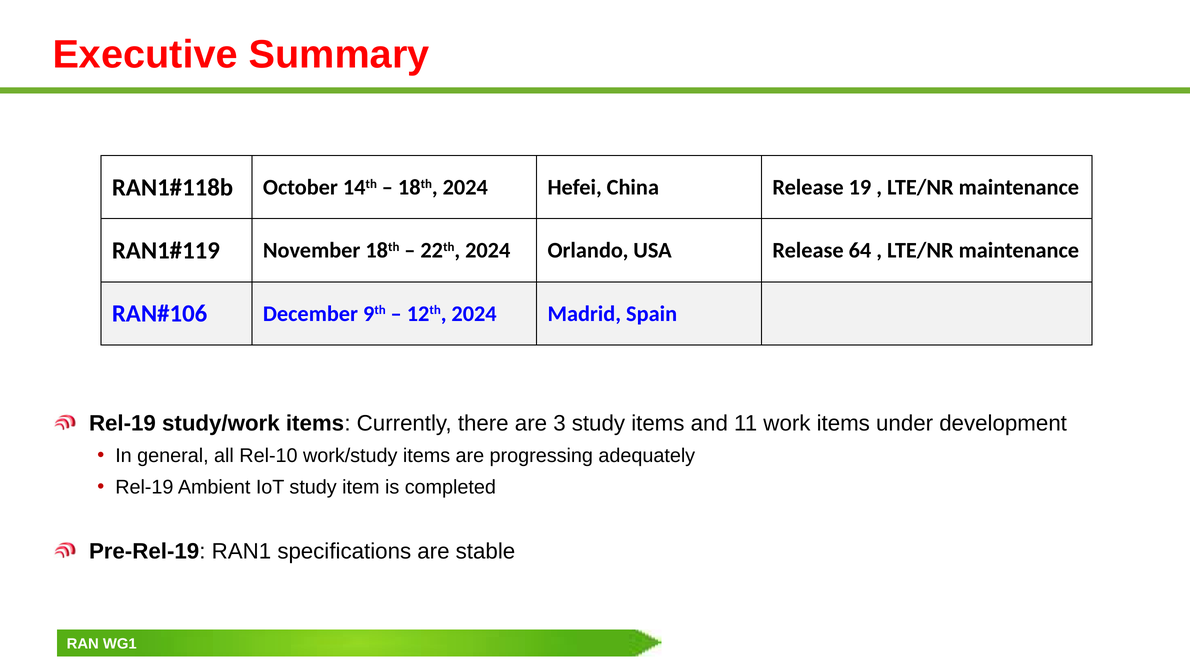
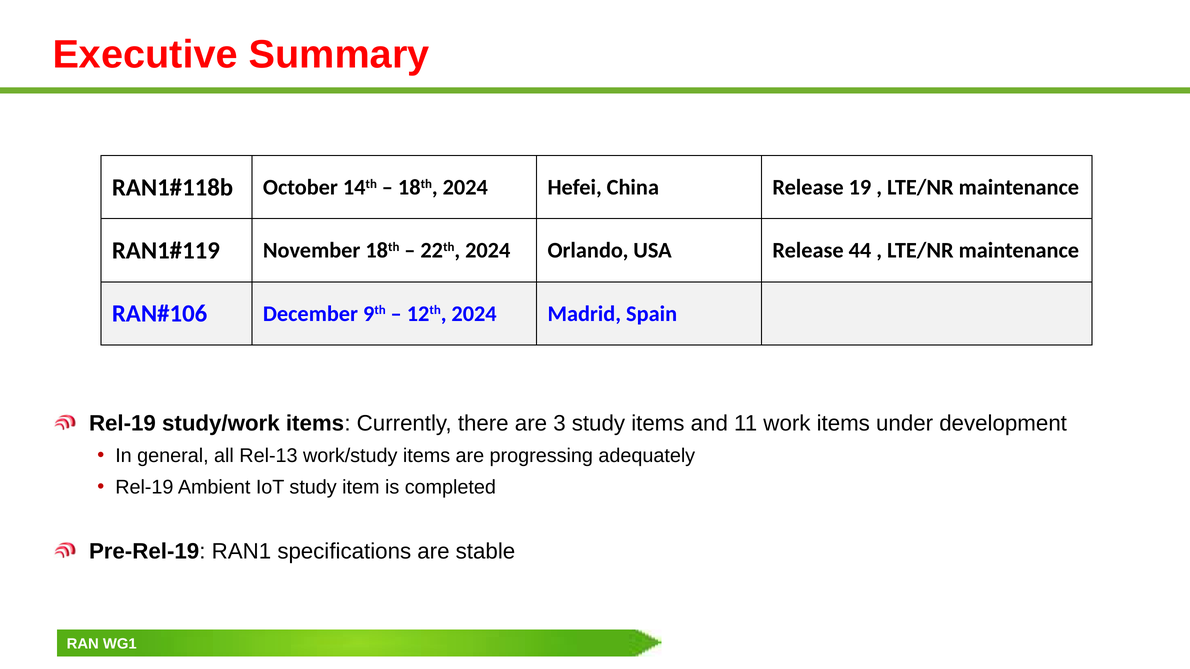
64: 64 -> 44
Rel-10: Rel-10 -> Rel-13
